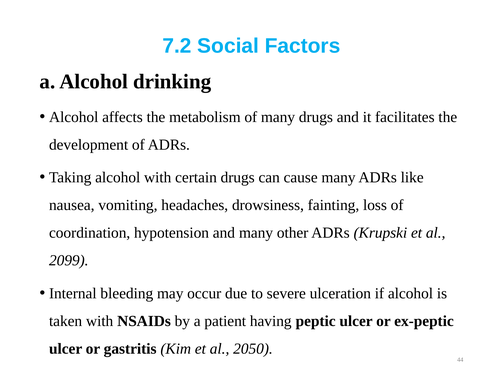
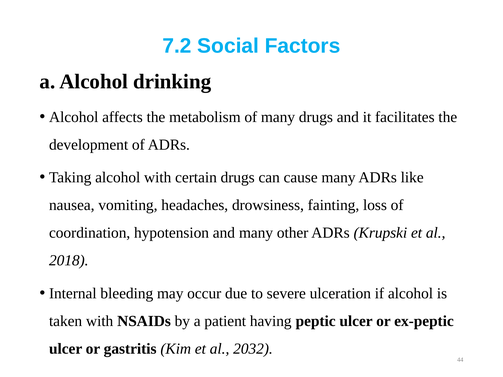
2099: 2099 -> 2018
2050: 2050 -> 2032
